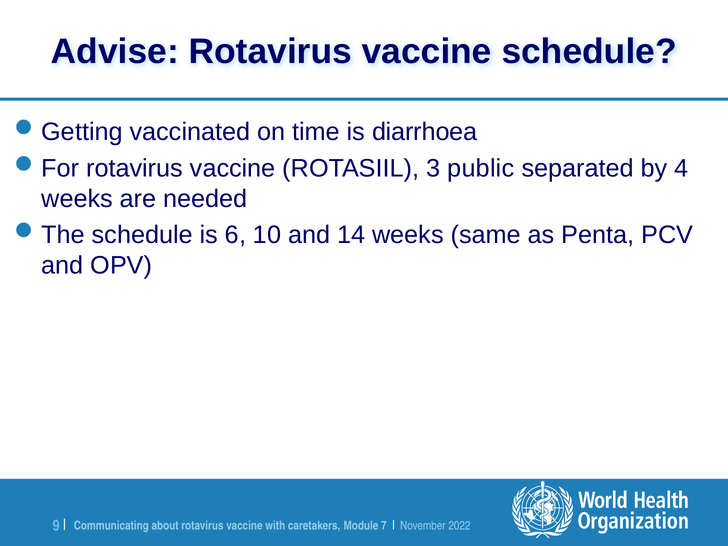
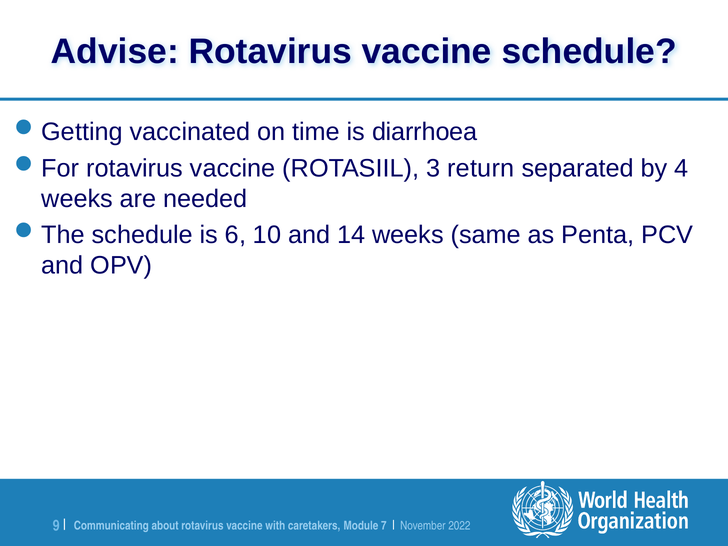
public: public -> return
